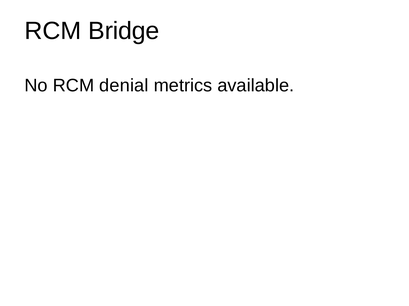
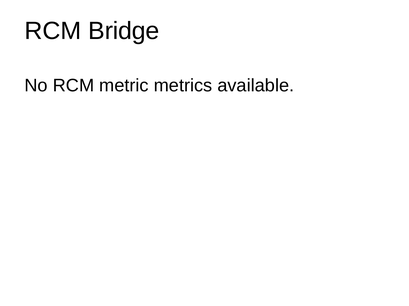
denial: denial -> metric
